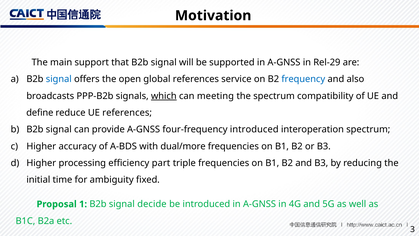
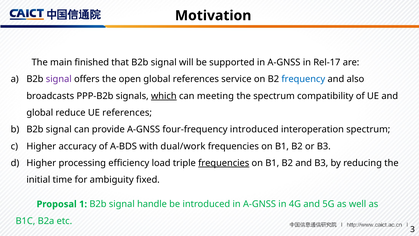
support: support -> finished
Rel-29: Rel-29 -> Rel-17
signal at (59, 79) colour: blue -> purple
define at (40, 113): define -> global
dual/more: dual/more -> dual/work
part: part -> load
frequencies at (224, 163) underline: none -> present
decide: decide -> handle
